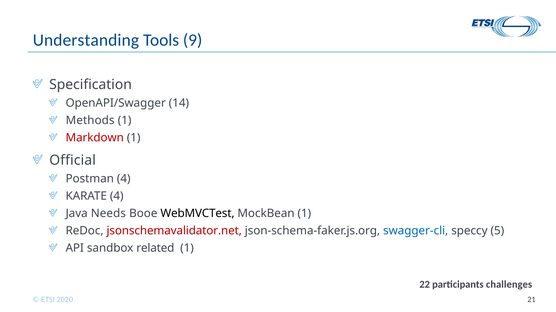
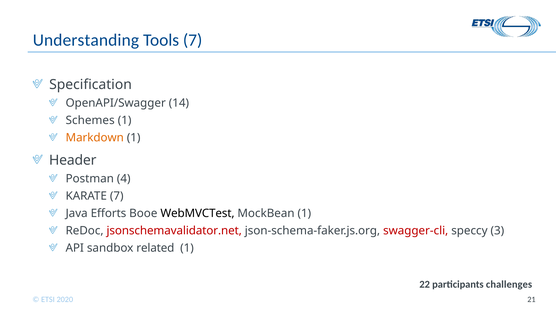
Tools 9: 9 -> 7
Methods: Methods -> Schemes
Markdown colour: red -> orange
Official: Official -> Header
KARATE 4: 4 -> 7
Needs: Needs -> Efforts
swagger-cli colour: blue -> red
5: 5 -> 3
